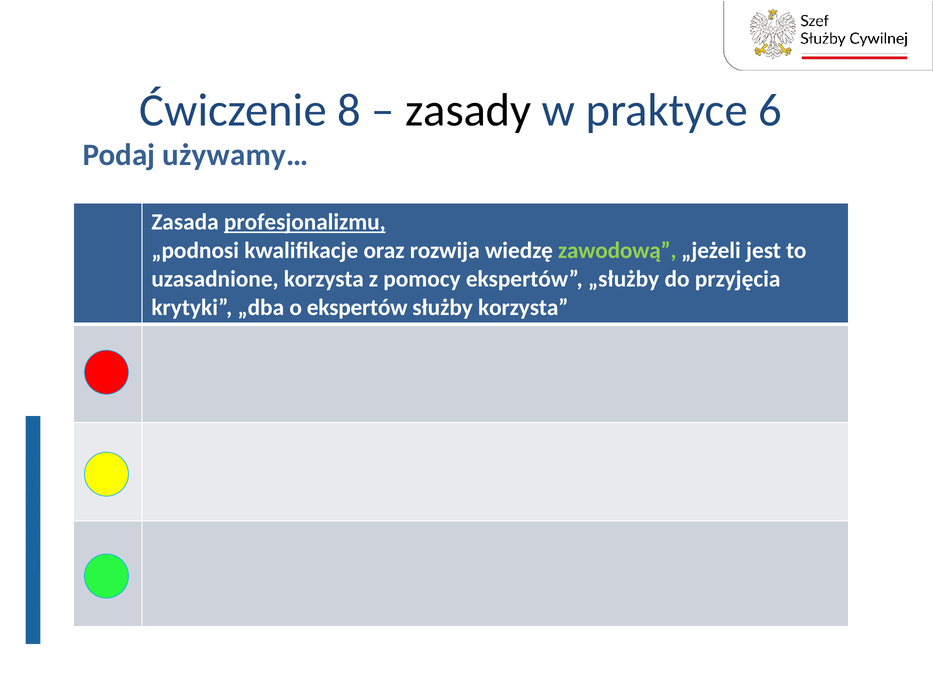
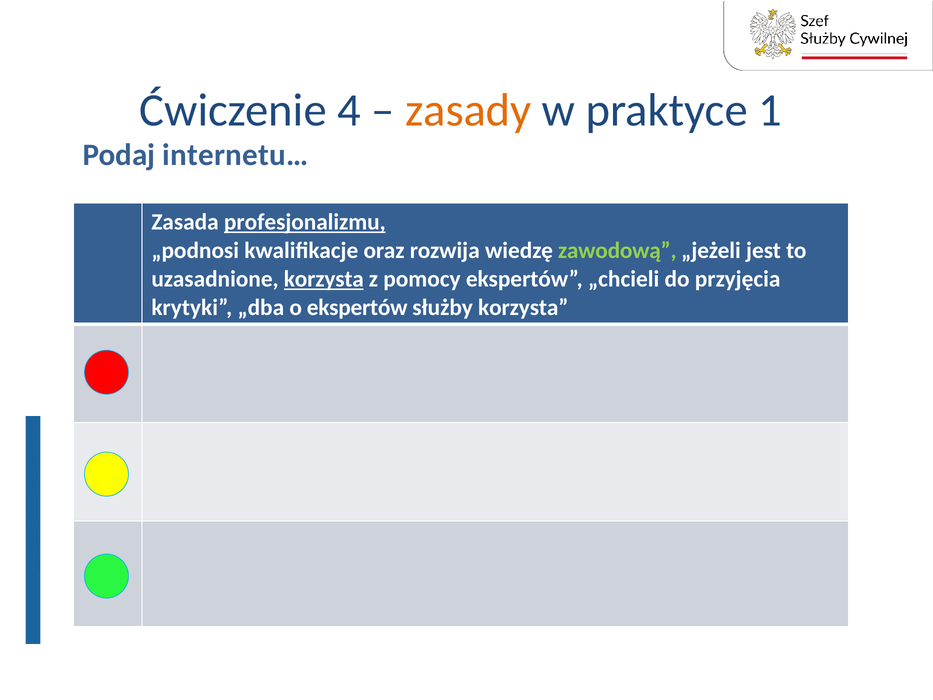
8: 8 -> 4
zasady colour: black -> orange
6: 6 -> 1
używamy…: używamy… -> internetu…
korzysta at (324, 279) underline: none -> present
„służby: „służby -> „chcieli
